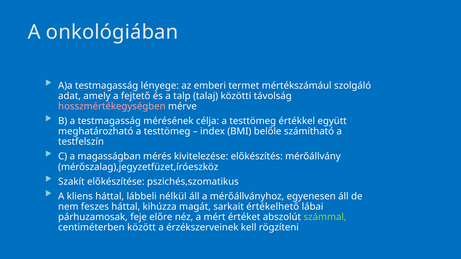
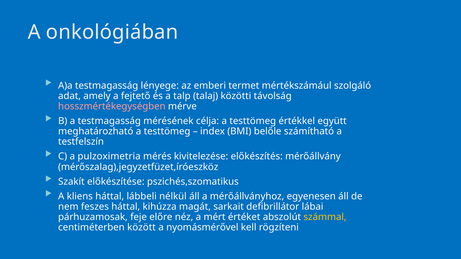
magasságban: magasságban -> pulzoximetria
értékelhető: értékelhető -> defibrillátor
számmal colour: light green -> yellow
érzékszerveinek: érzékszerveinek -> nyomásmérővel
